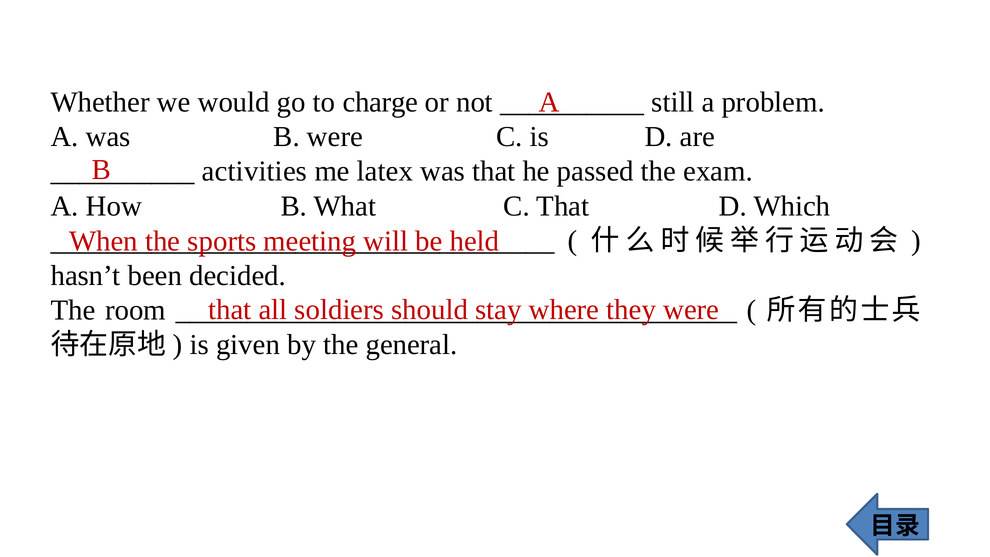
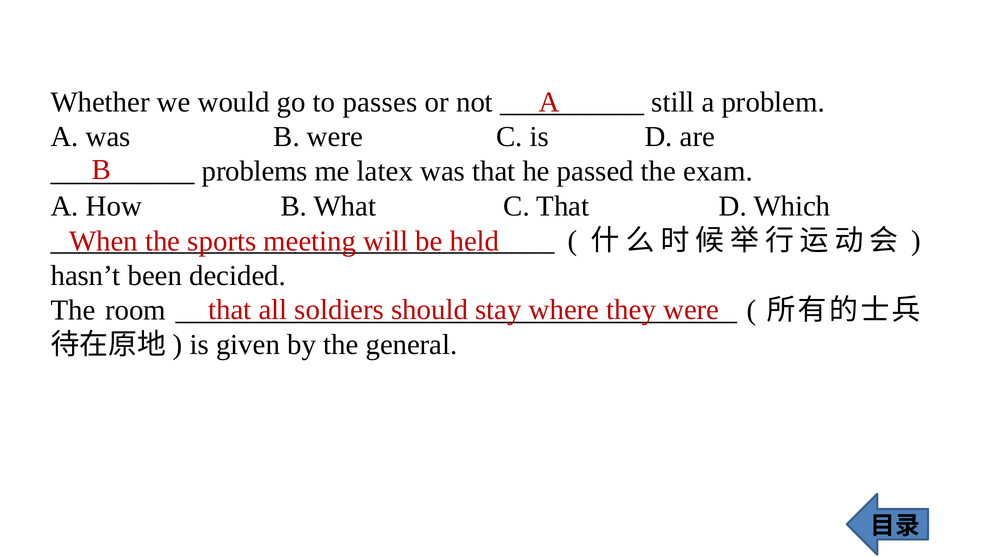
charge: charge -> passes
activities: activities -> problems
